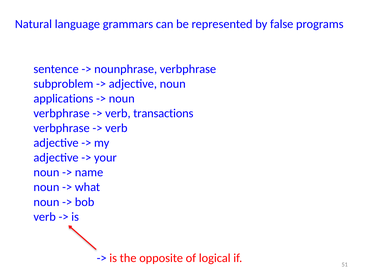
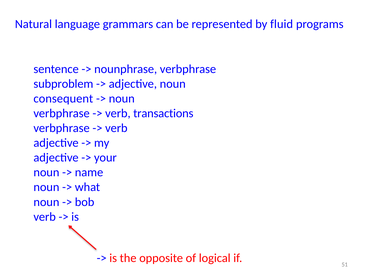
false: false -> fluid
applications: applications -> consequent
